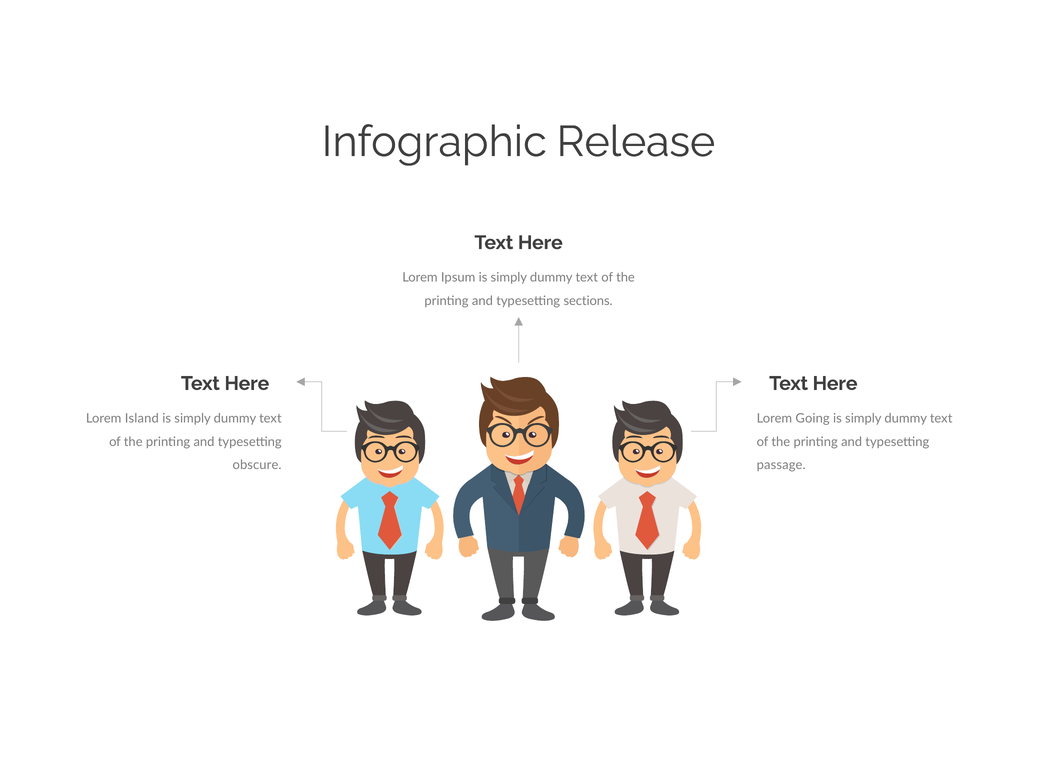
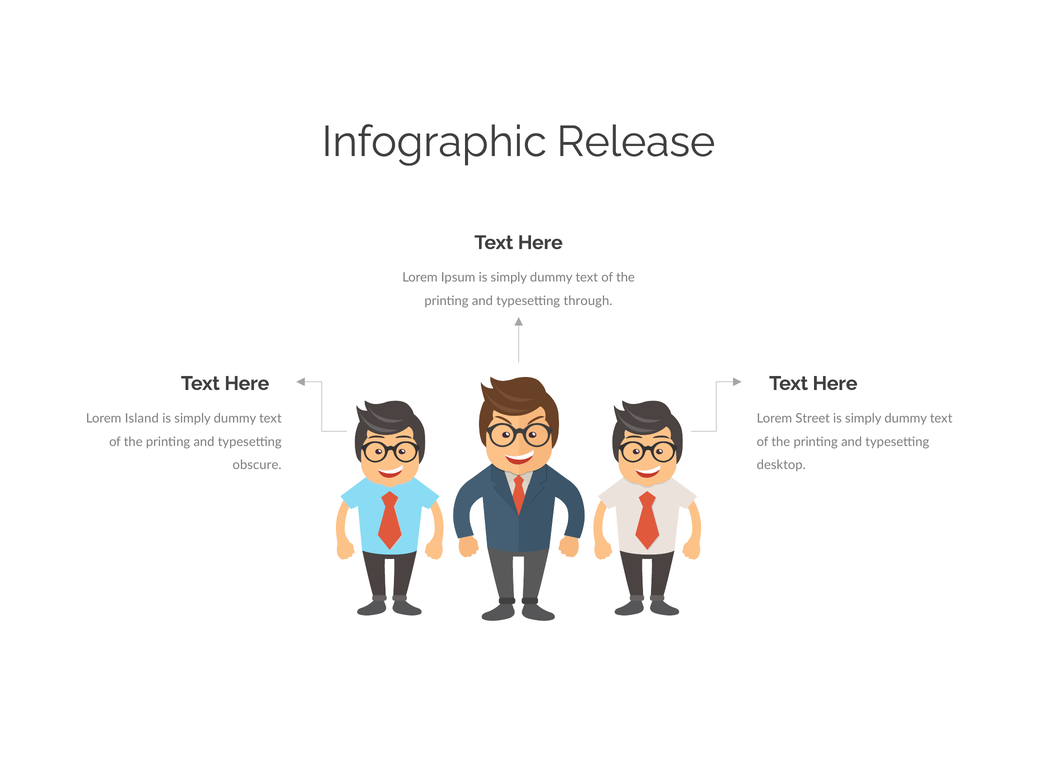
sections: sections -> through
Going: Going -> Street
passage: passage -> desktop
